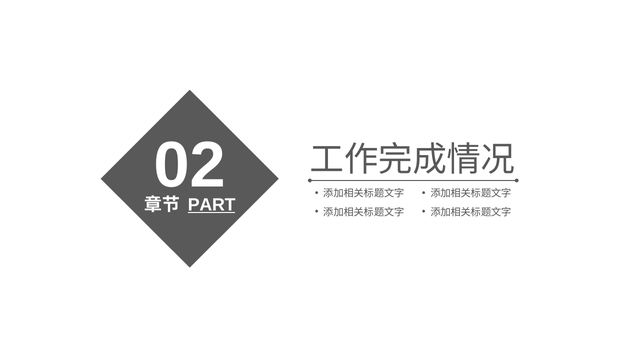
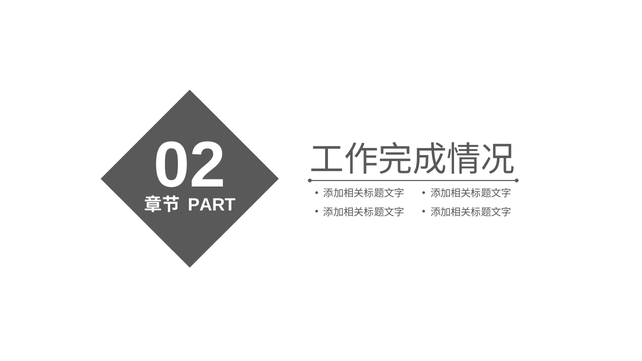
PART underline: present -> none
